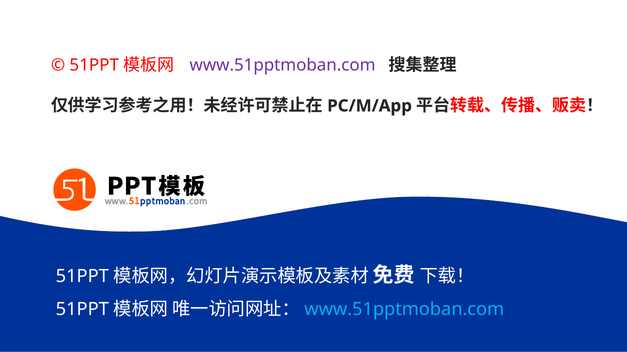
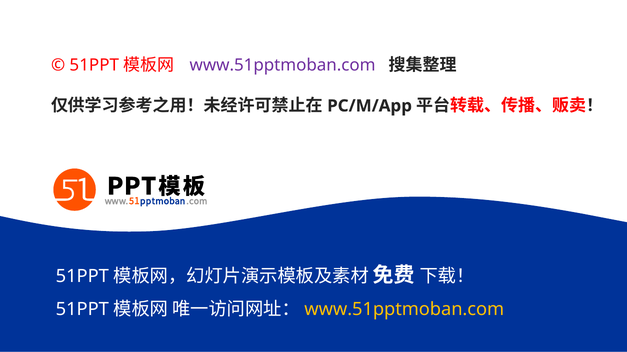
www.51pptmoban.com at (404, 310) colour: light blue -> yellow
